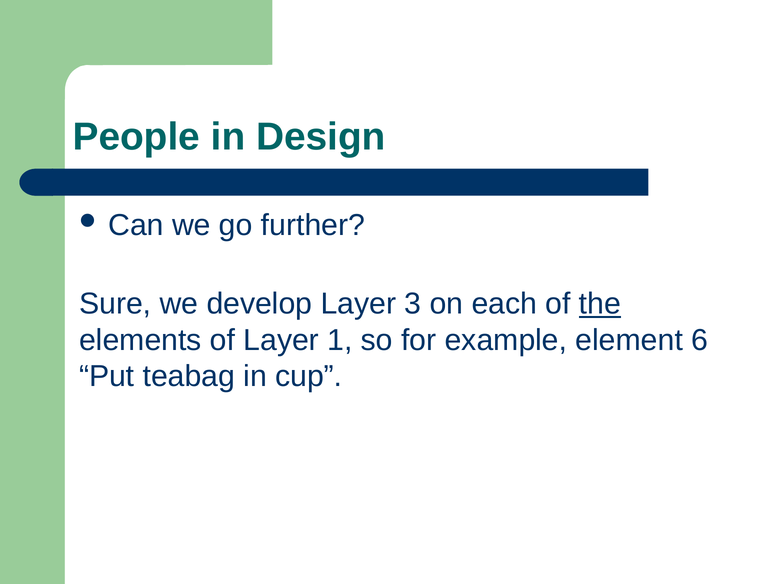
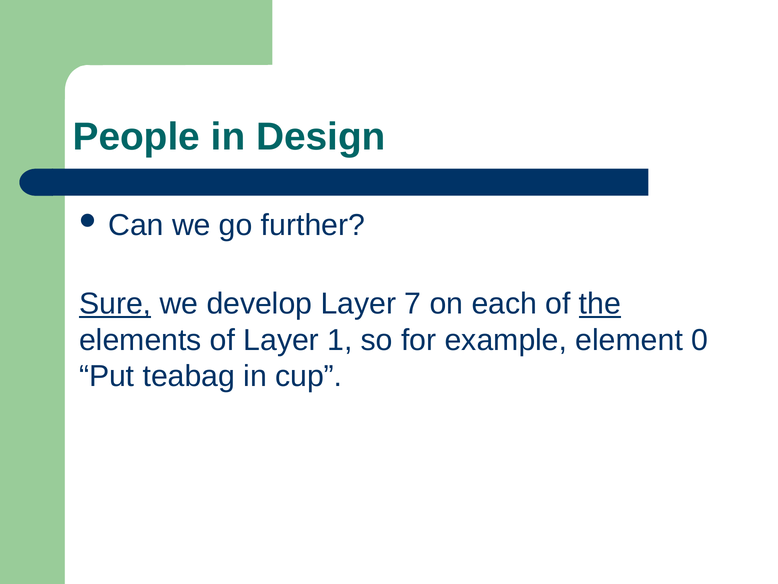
Sure underline: none -> present
3: 3 -> 7
6: 6 -> 0
